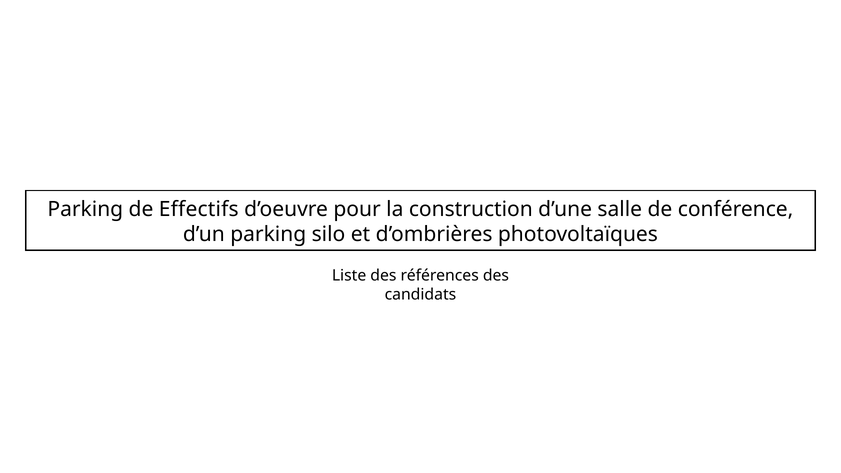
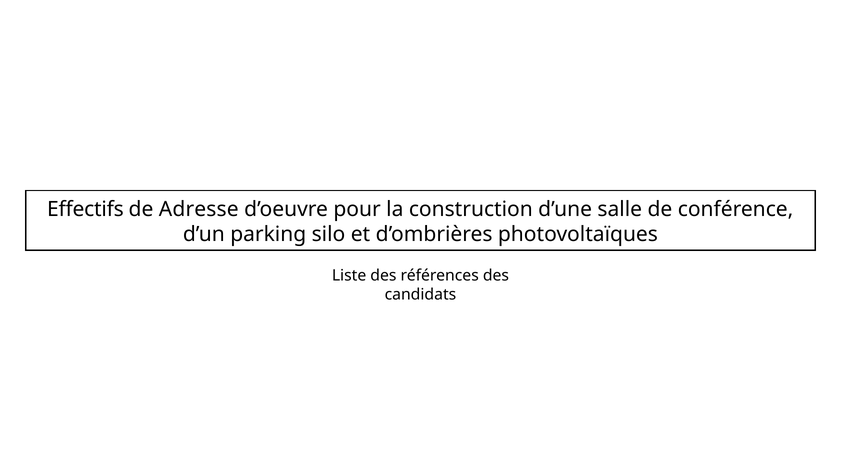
Parking at (85, 209): Parking -> Effectifs
Effectifs: Effectifs -> Adresse
